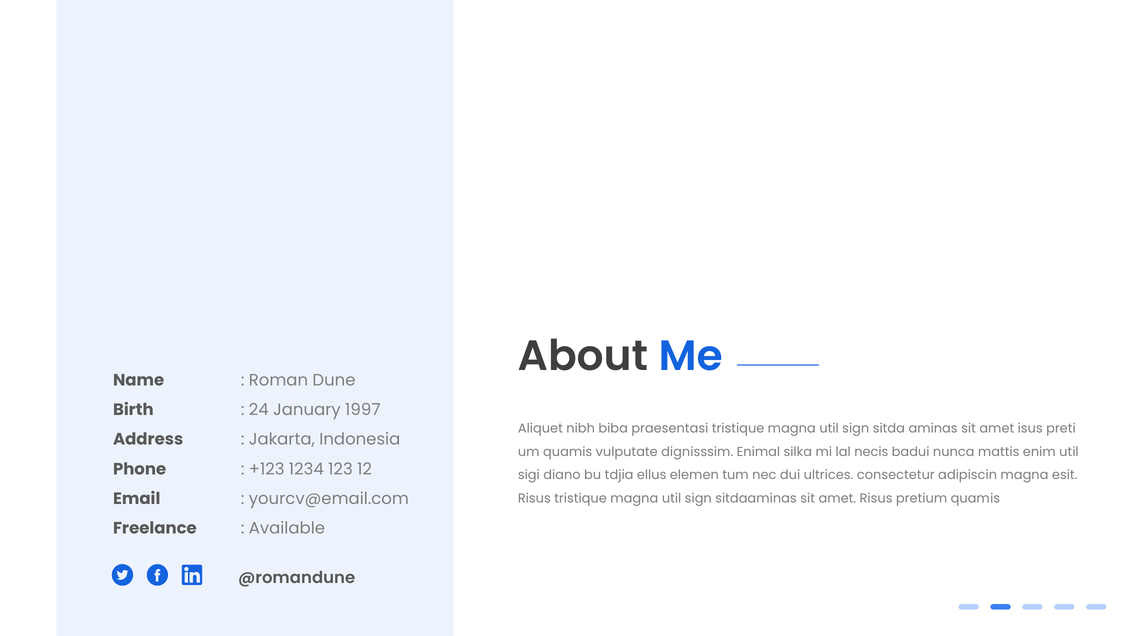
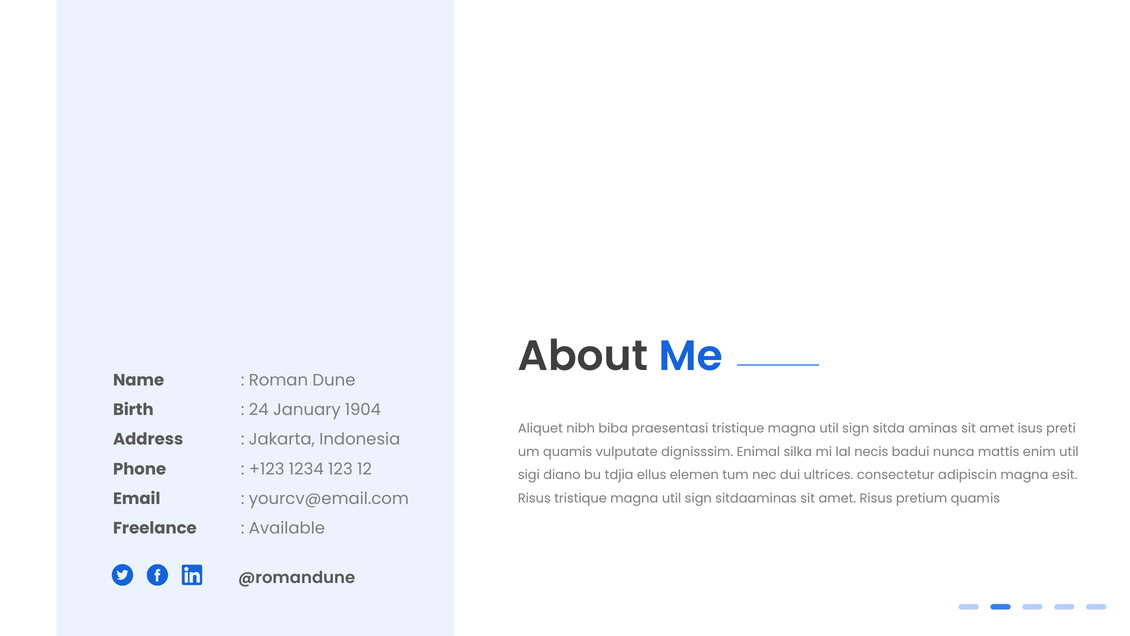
1997: 1997 -> 1904
